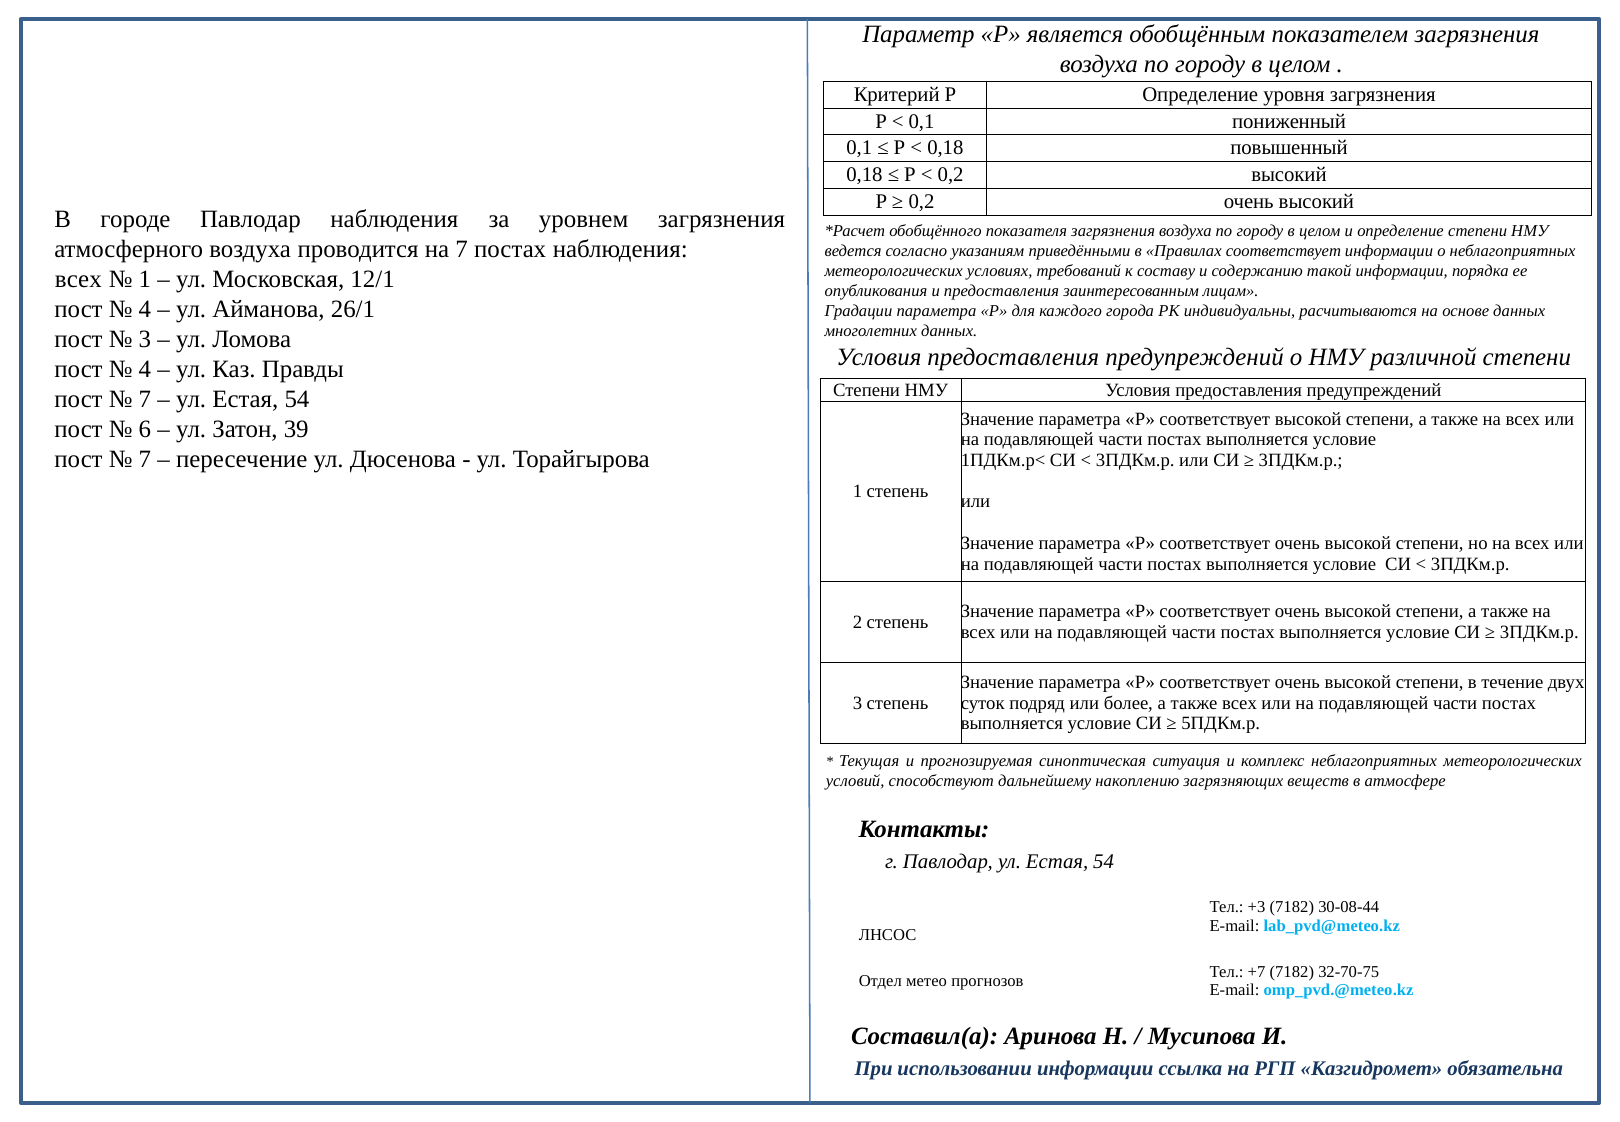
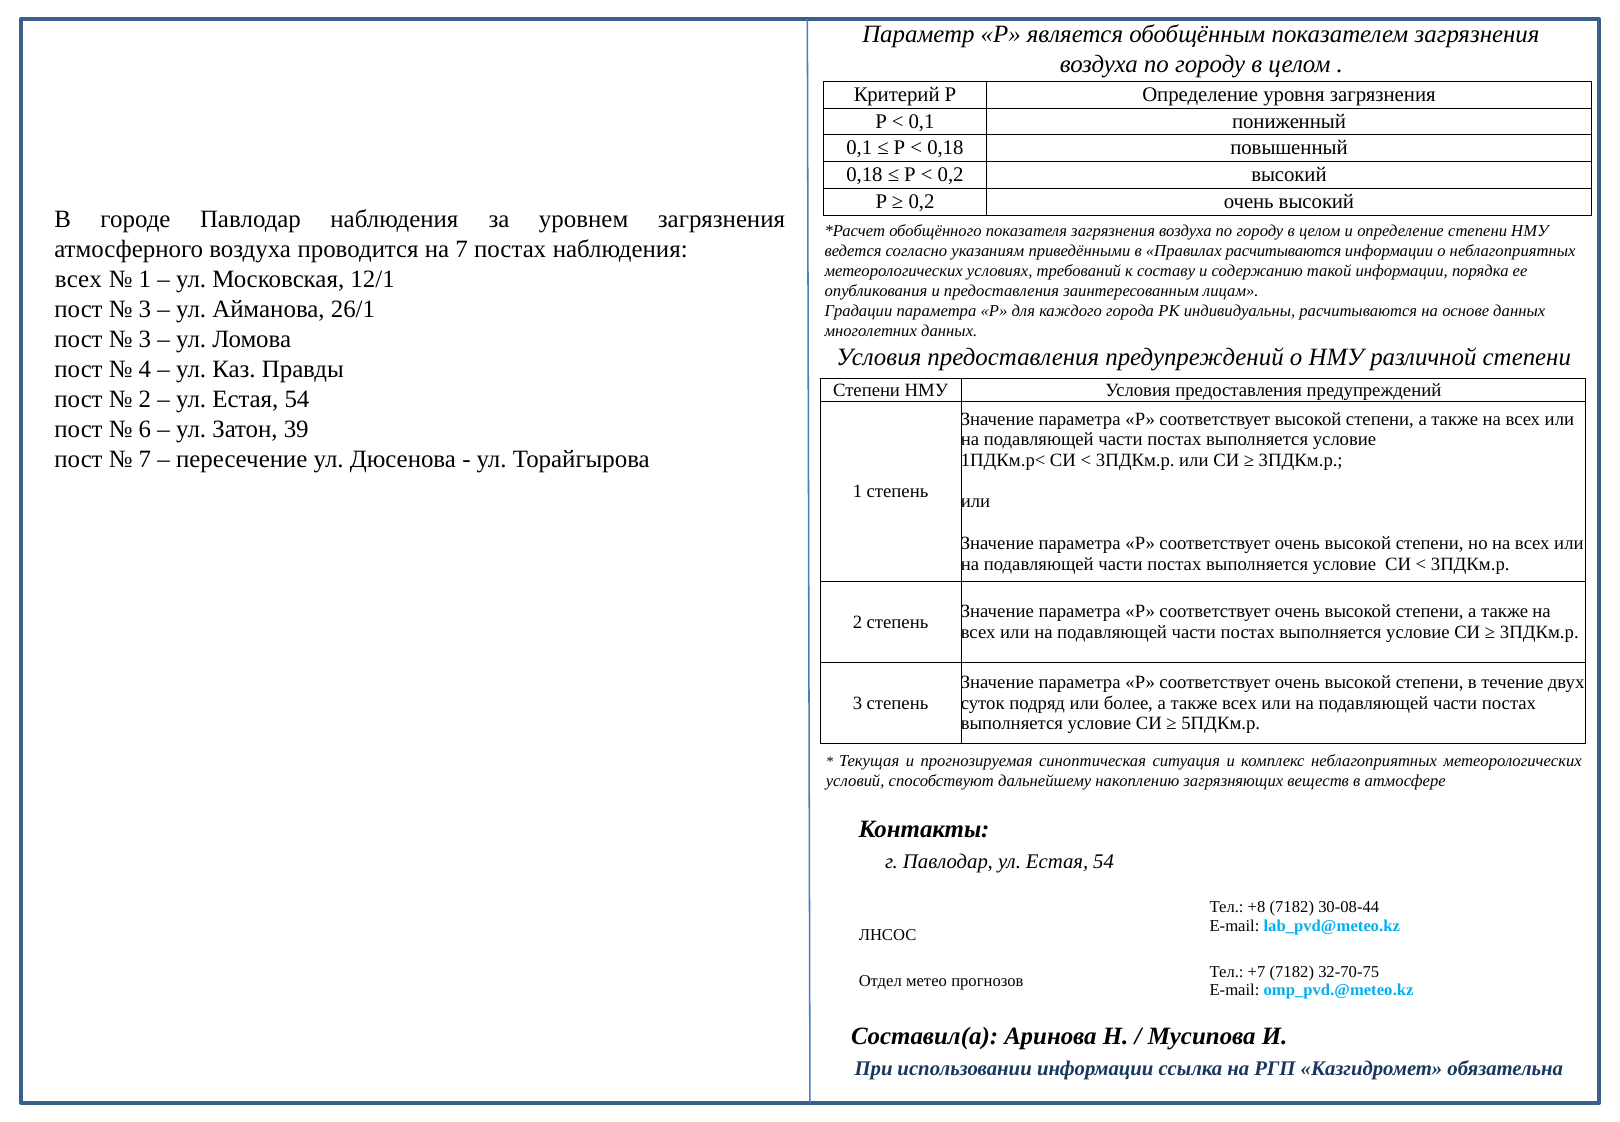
Правилах соответствует: соответствует -> расчитываются
4 at (145, 309): 4 -> 3
7 at (145, 399): 7 -> 2
+3: +3 -> +8
